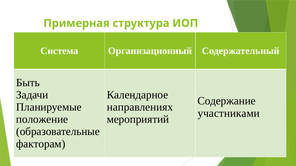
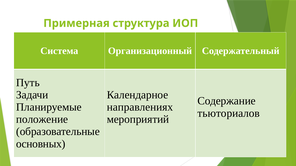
Быть: Быть -> Путь
участниками: участниками -> тьюториалов
факторам: факторам -> основных
